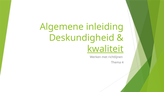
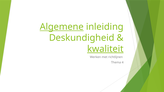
Algemene underline: none -> present
